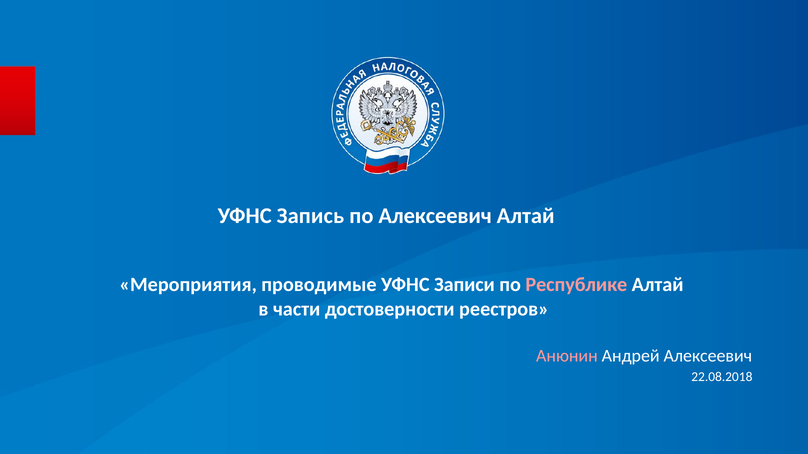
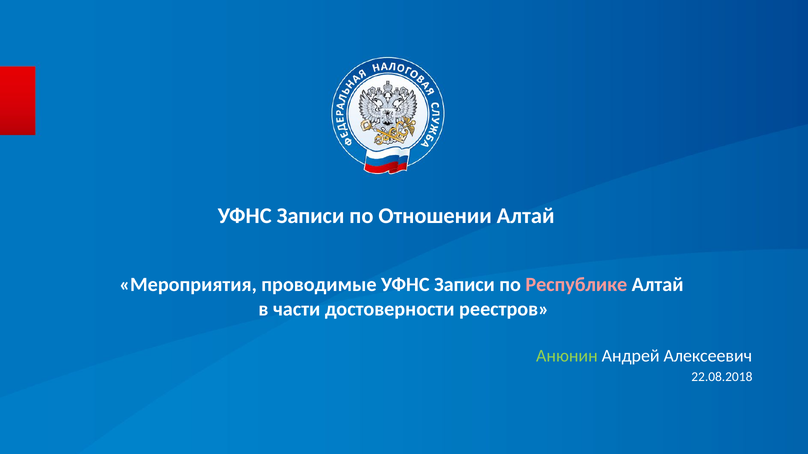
Запись at (310, 216): Запись -> Записи
по Алексеевич: Алексеевич -> Отношении
Анюнин colour: pink -> light green
